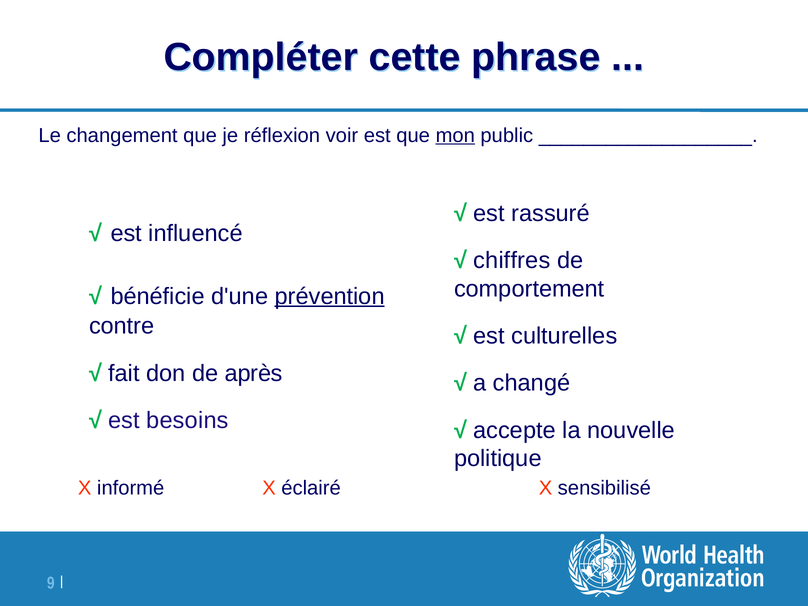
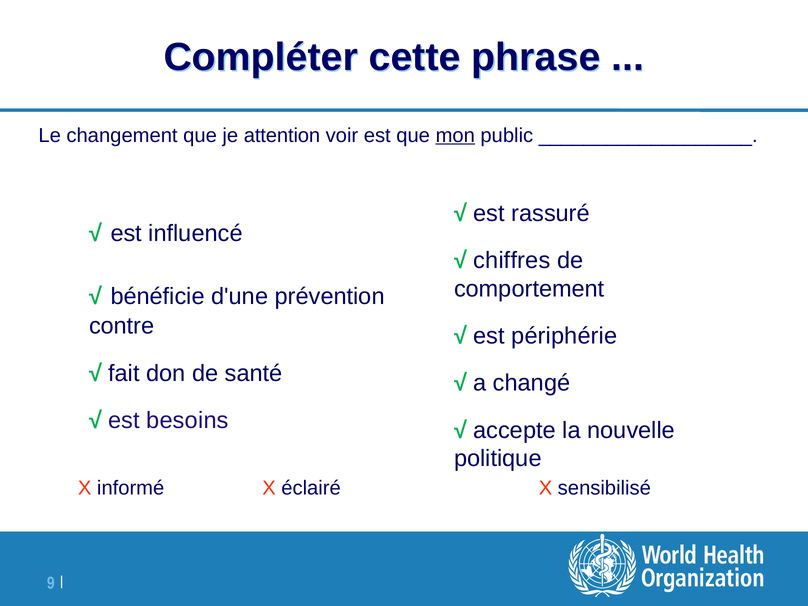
réflexion: réflexion -> attention
prévention underline: present -> none
culturelles: culturelles -> périphérie
après: après -> santé
